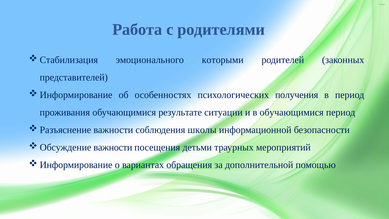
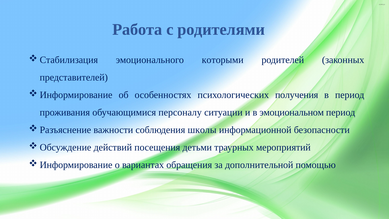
результате: результате -> персоналу
в обучающимися: обучающимися -> эмоциональном
важности at (113, 147): важности -> действий
